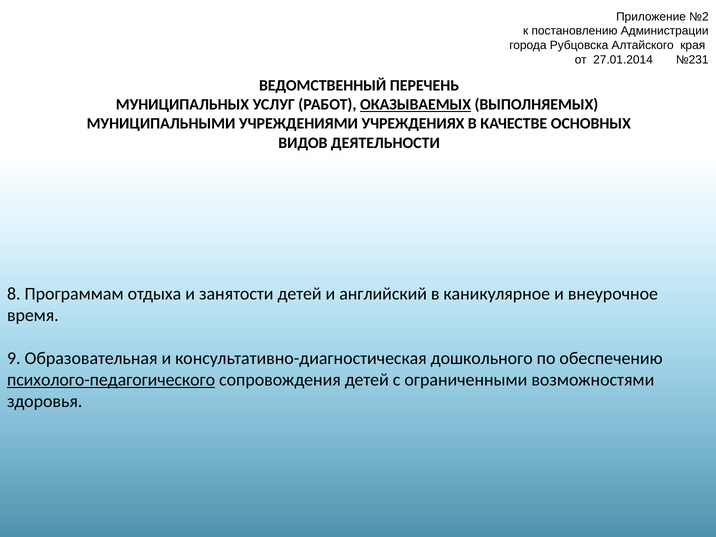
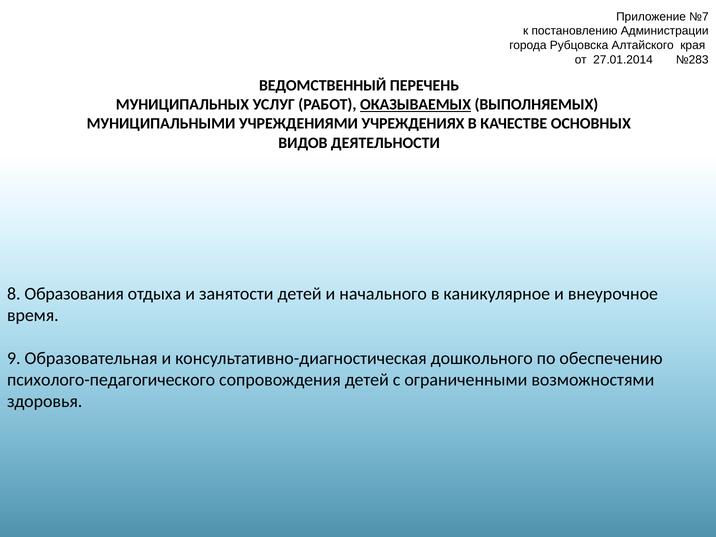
№2: №2 -> №7
№231: №231 -> №283
Программам: Программам -> Образования
английский: английский -> начального
психолого-педагогического underline: present -> none
